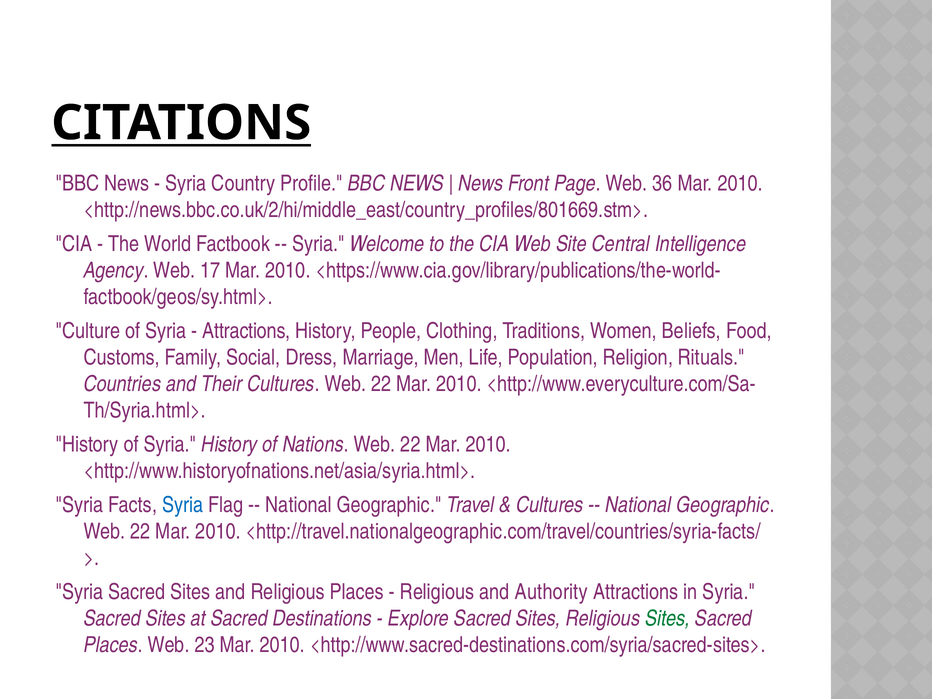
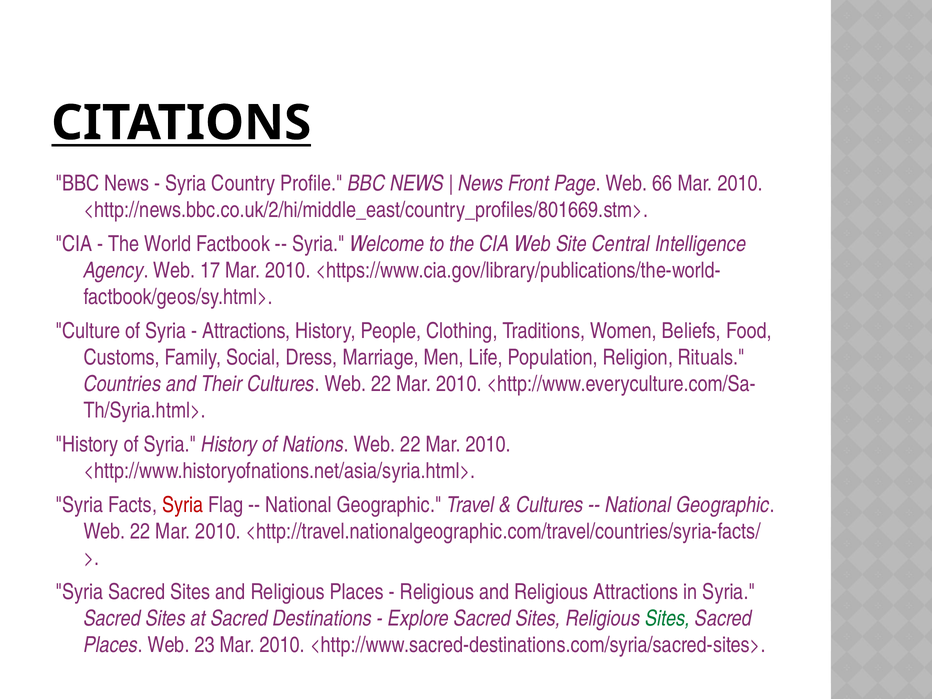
36: 36 -> 66
Syria at (183, 505) colour: blue -> red
Religious and Authority: Authority -> Religious
